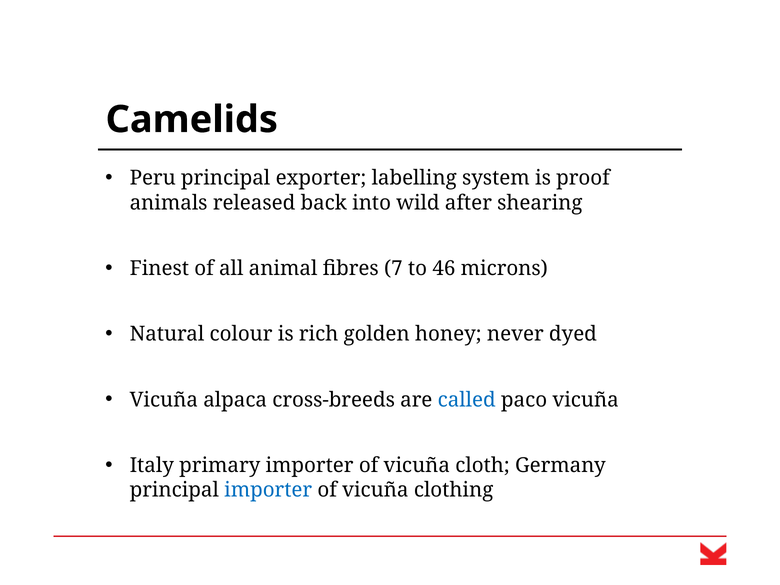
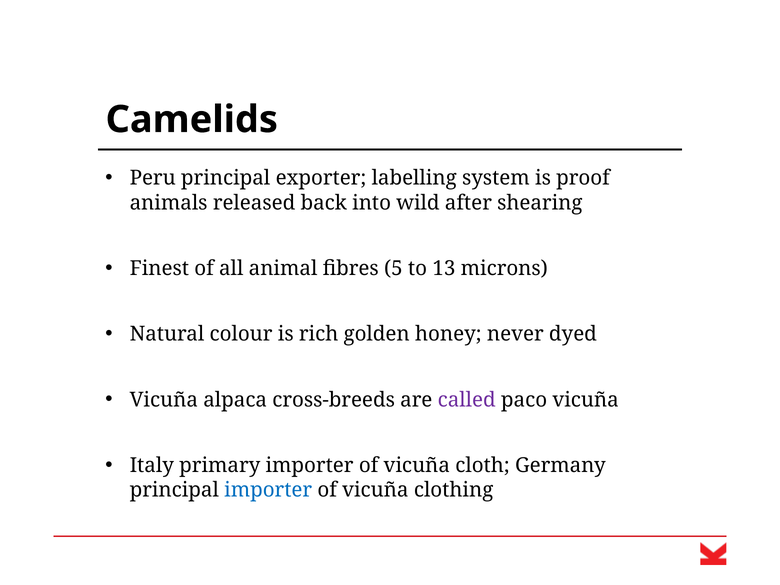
7: 7 -> 5
46: 46 -> 13
called colour: blue -> purple
